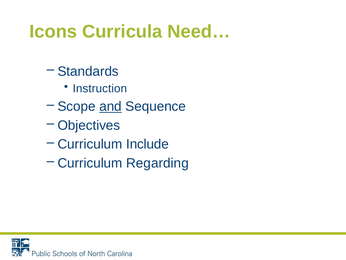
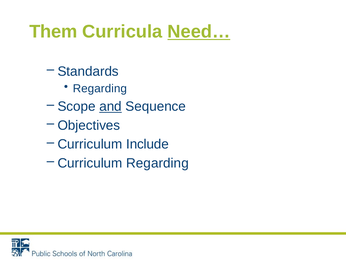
Icons: Icons -> Them
Need… underline: none -> present
Instruction at (100, 88): Instruction -> Regarding
